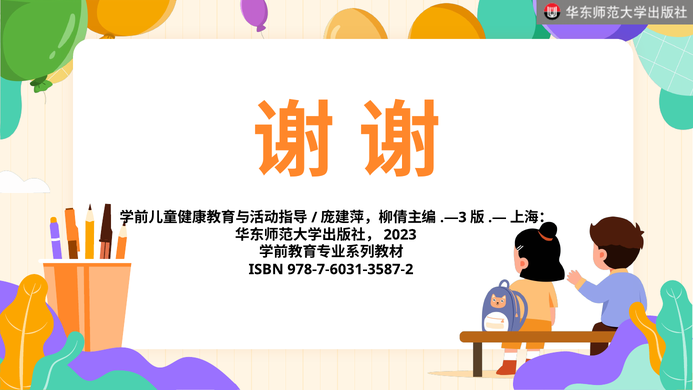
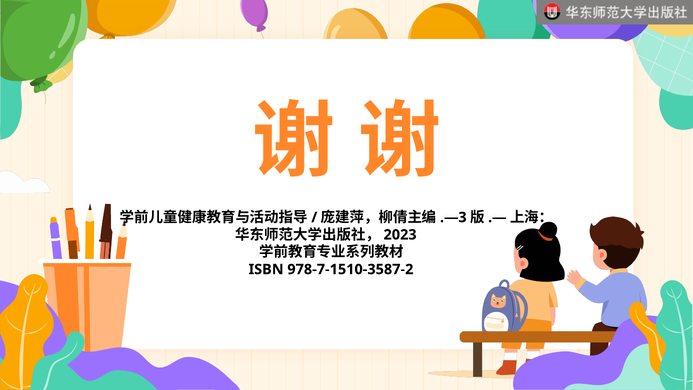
978-7-6031-3587-2: 978-7-6031-3587-2 -> 978-7-1510-3587-2
